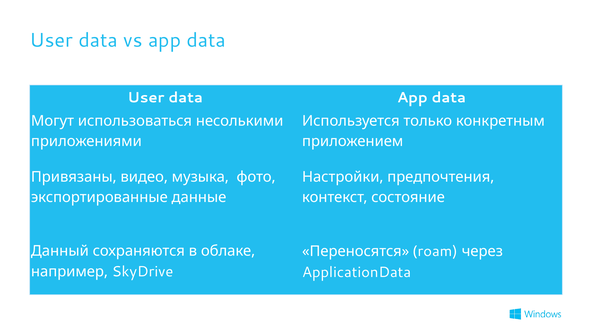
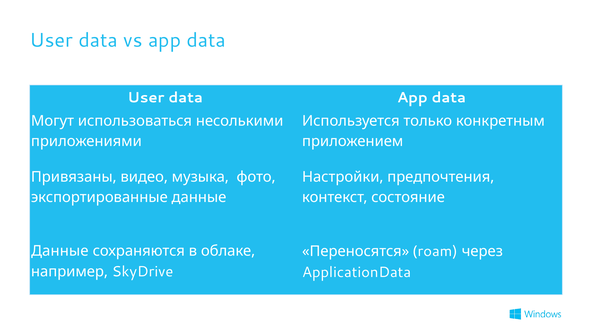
Данный at (60, 251): Данный -> Данные
